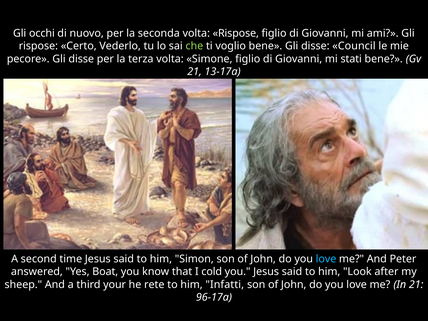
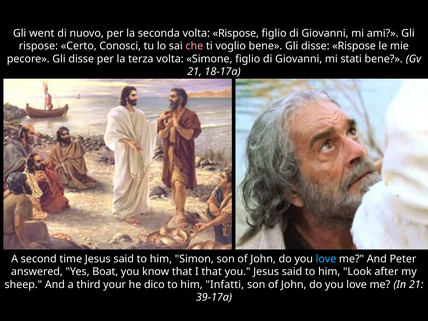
occhi: occhi -> went
Vederlo: Vederlo -> Conosci
che colour: light green -> pink
disse Council: Council -> Rispose
13-17a: 13-17a -> 18-17a
I cold: cold -> that
rete: rete -> dico
96-17a: 96-17a -> 39-17a
